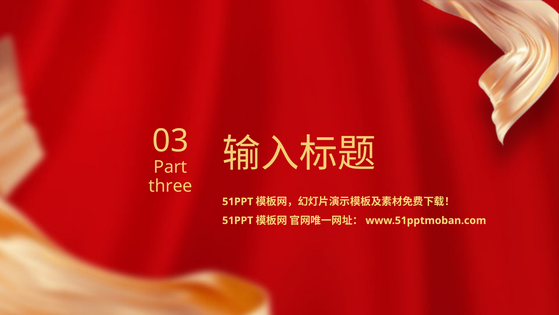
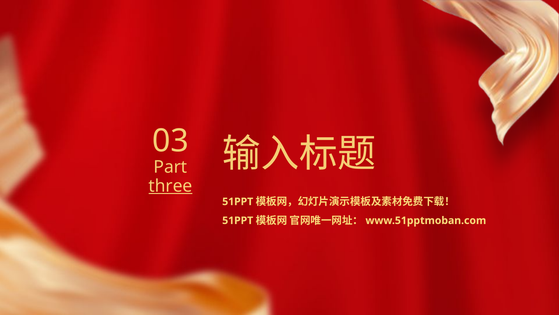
three underline: none -> present
